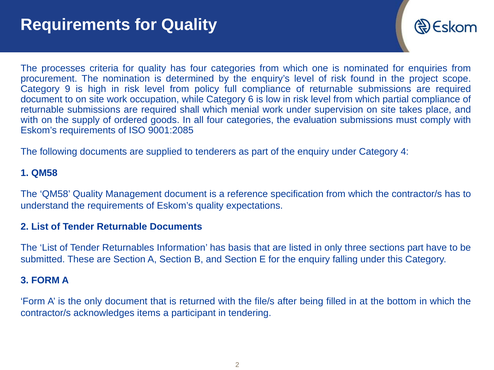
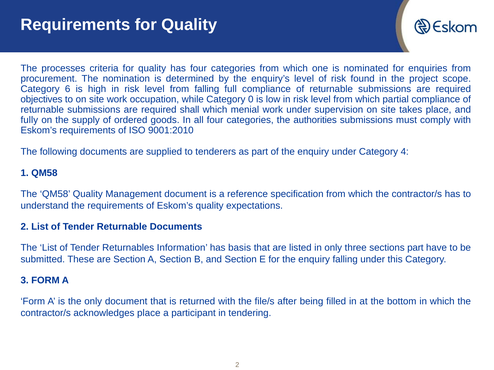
9: 9 -> 6
from policy: policy -> falling
document at (41, 100): document -> objectives
6: 6 -> 0
with at (29, 120): with -> fully
evaluation: evaluation -> authorities
9001:2085: 9001:2085 -> 9001:2010
acknowledges items: items -> place
